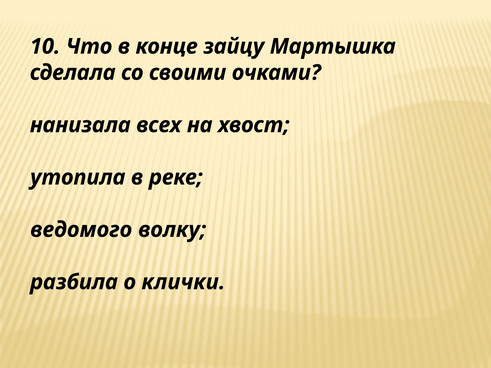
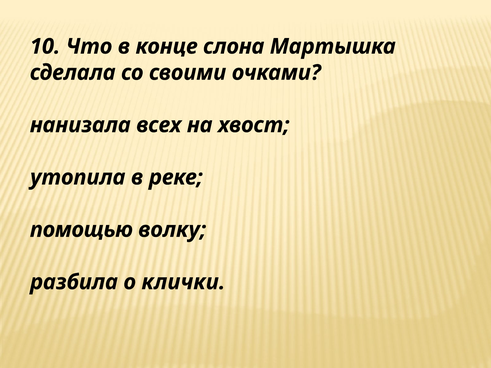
зайцу: зайцу -> слона
ведомого: ведомого -> помощью
